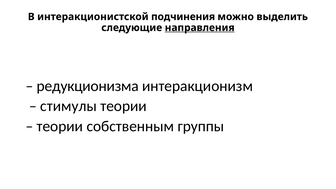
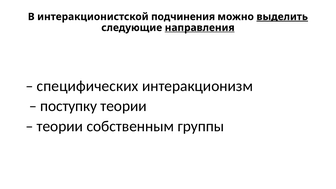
выделить underline: none -> present
редукционизма: редукционизма -> специфических
стимулы: стимулы -> поступку
